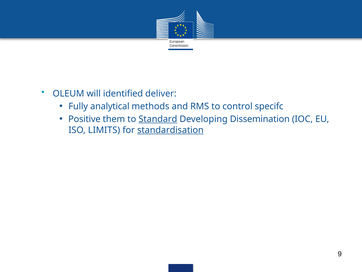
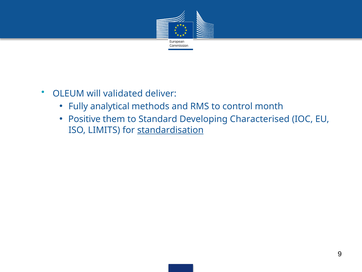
identified: identified -> validated
specifc: specifc -> month
Standard underline: present -> none
Dissemination: Dissemination -> Characterised
